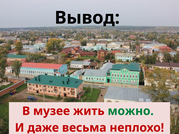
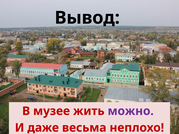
можно colour: green -> purple
